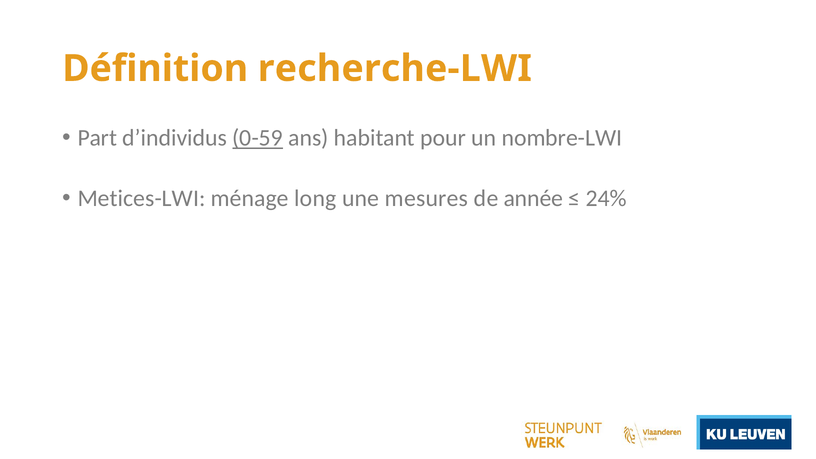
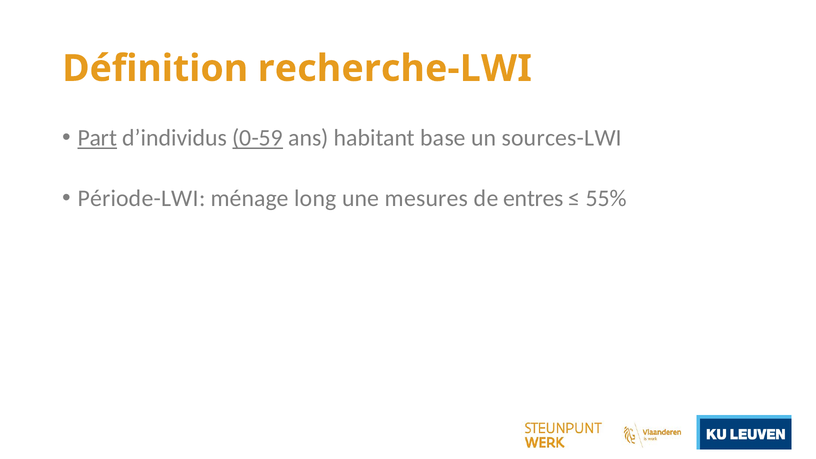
Part underline: none -> present
pour: pour -> base
nombre-LWI: nombre-LWI -> sources-LWI
Metices-LWI: Metices-LWI -> Période-LWI
année: année -> entres
24%: 24% -> 55%
